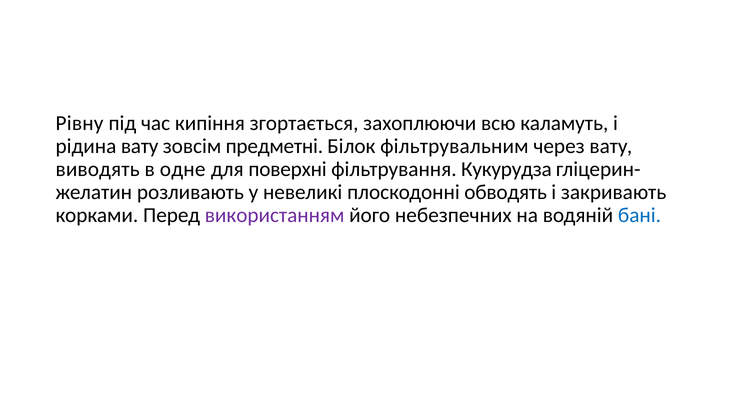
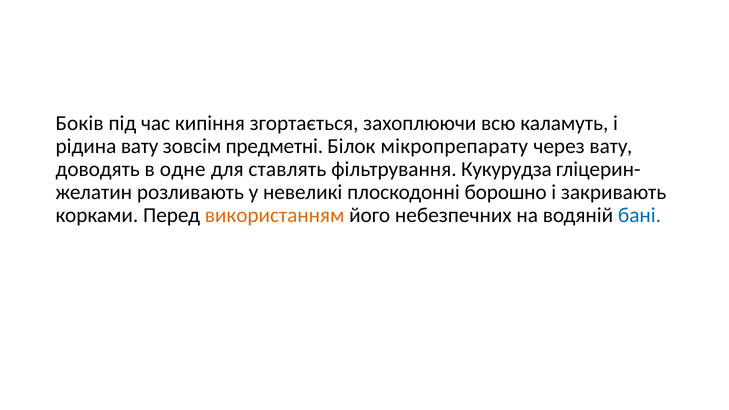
Рівну: Рівну -> Боків
фільтрувальним: фільтрувальним -> мікропрепарату
виводять: виводять -> доводять
поверхні: поверхні -> ставлять
обводять: обводять -> борошно
використанням colour: purple -> orange
